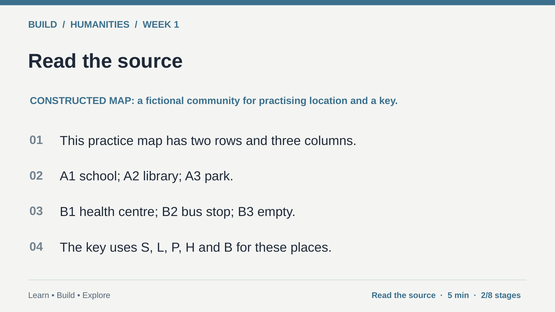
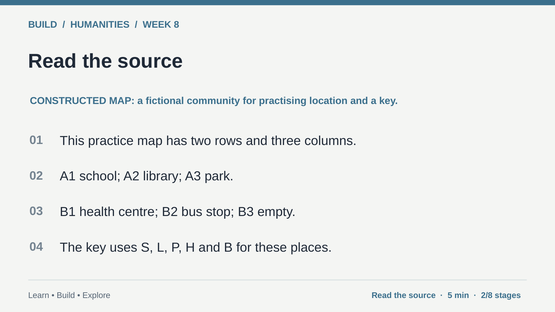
1: 1 -> 8
